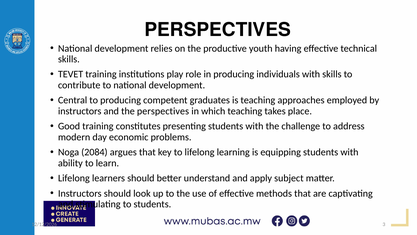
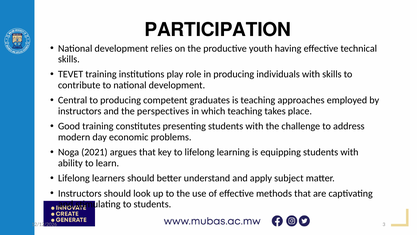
PERSPECTIVES at (218, 30): PERSPECTIVES -> PARTICIPATION
2084: 2084 -> 2021
